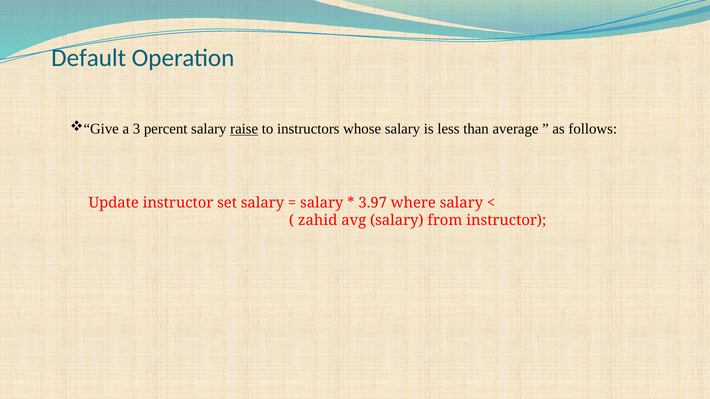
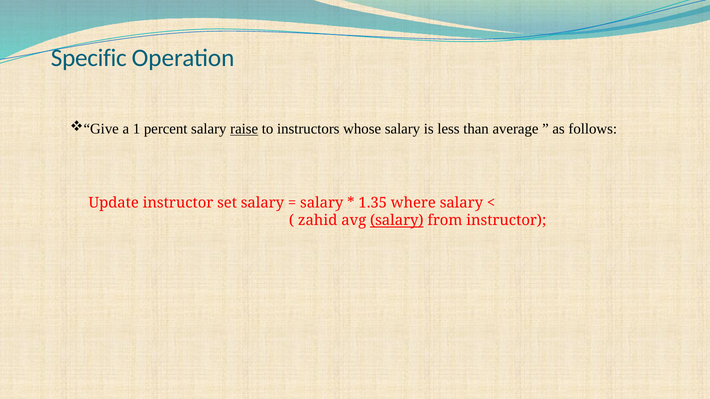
Default: Default -> Specific
3: 3 -> 1
3.97: 3.97 -> 1.35
salary at (397, 221) underline: none -> present
